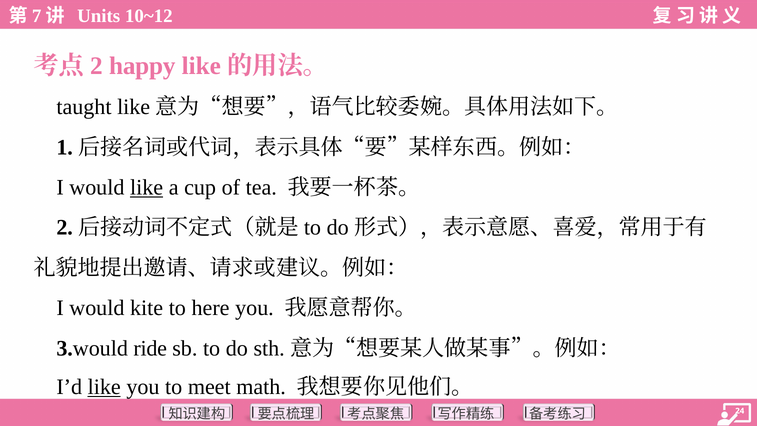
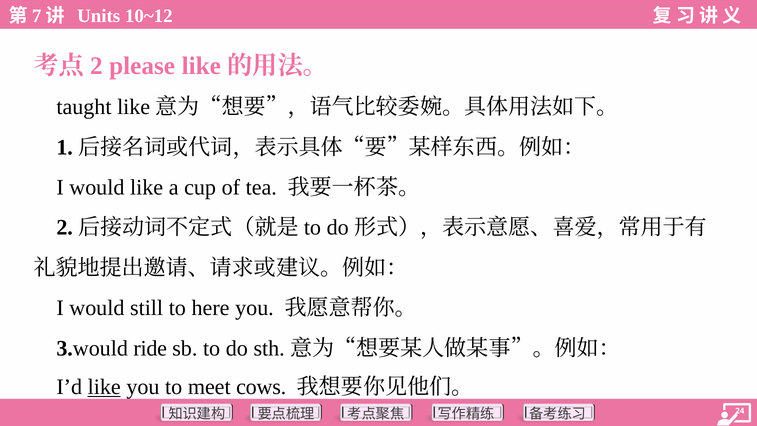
happy: happy -> please
like at (147, 187) underline: present -> none
kite: kite -> still
math: math -> cows
